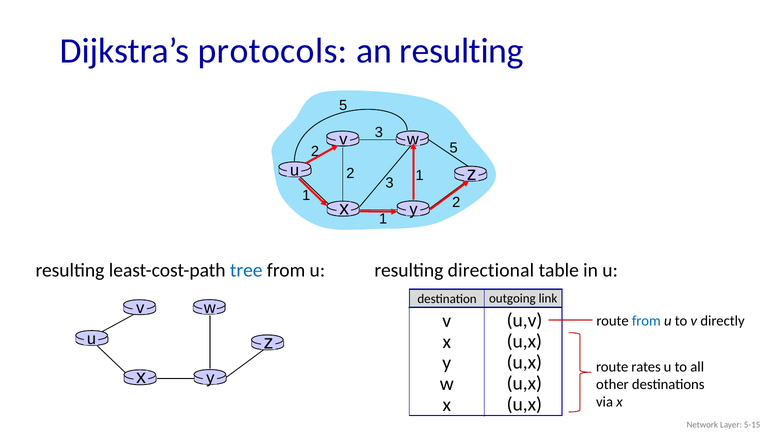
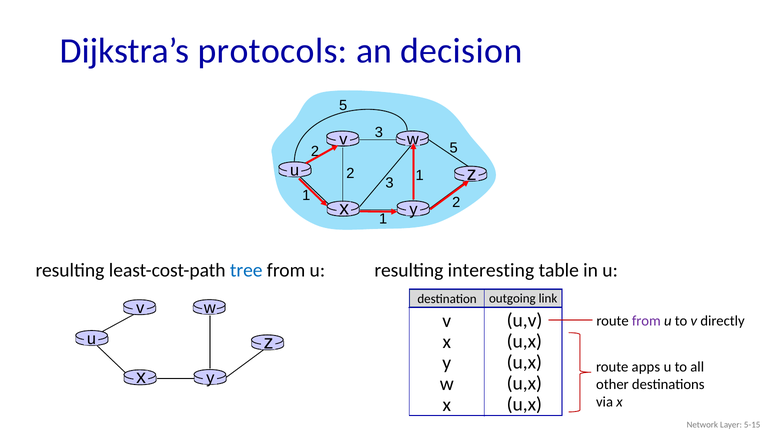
an resulting: resulting -> decision
directional: directional -> interesting
from at (646, 321) colour: blue -> purple
rates: rates -> apps
